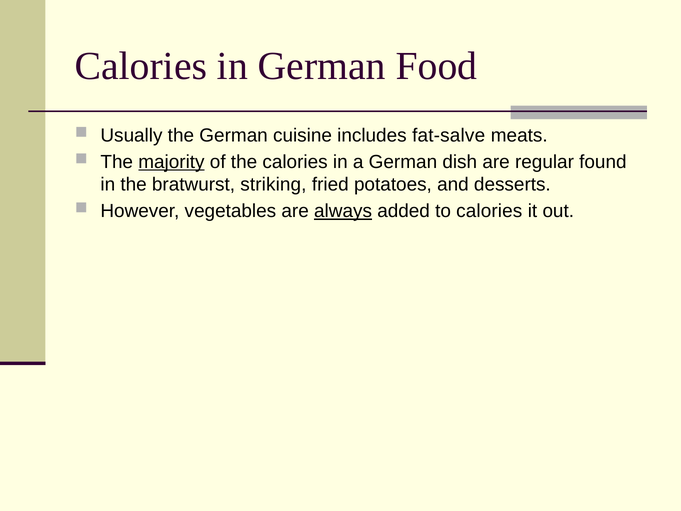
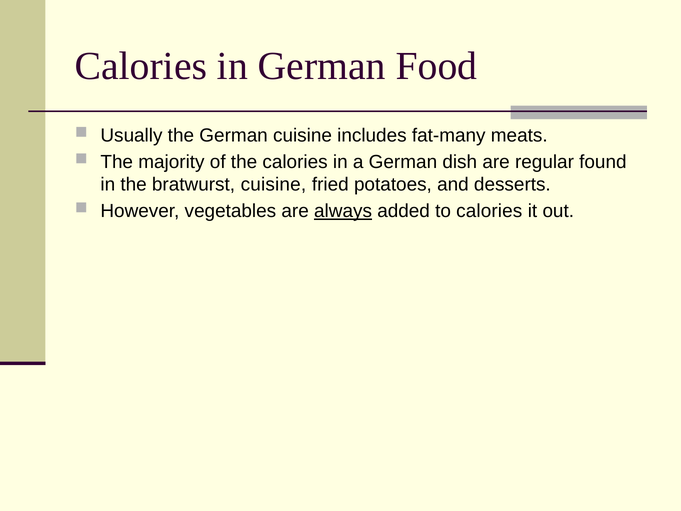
fat-salve: fat-salve -> fat-many
majority underline: present -> none
bratwurst striking: striking -> cuisine
